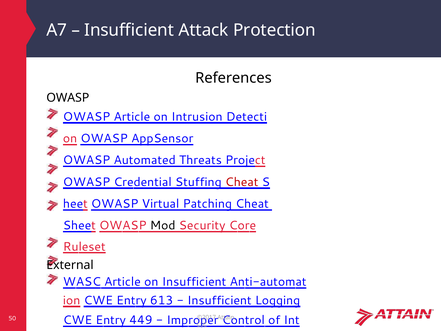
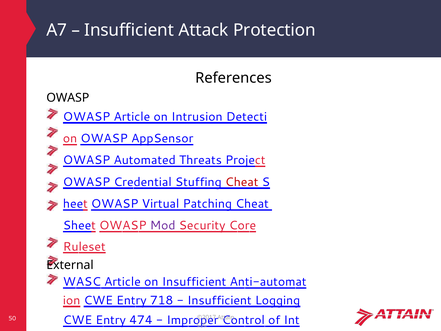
Mod colour: black -> purple
613: 613 -> 718
449: 449 -> 474
